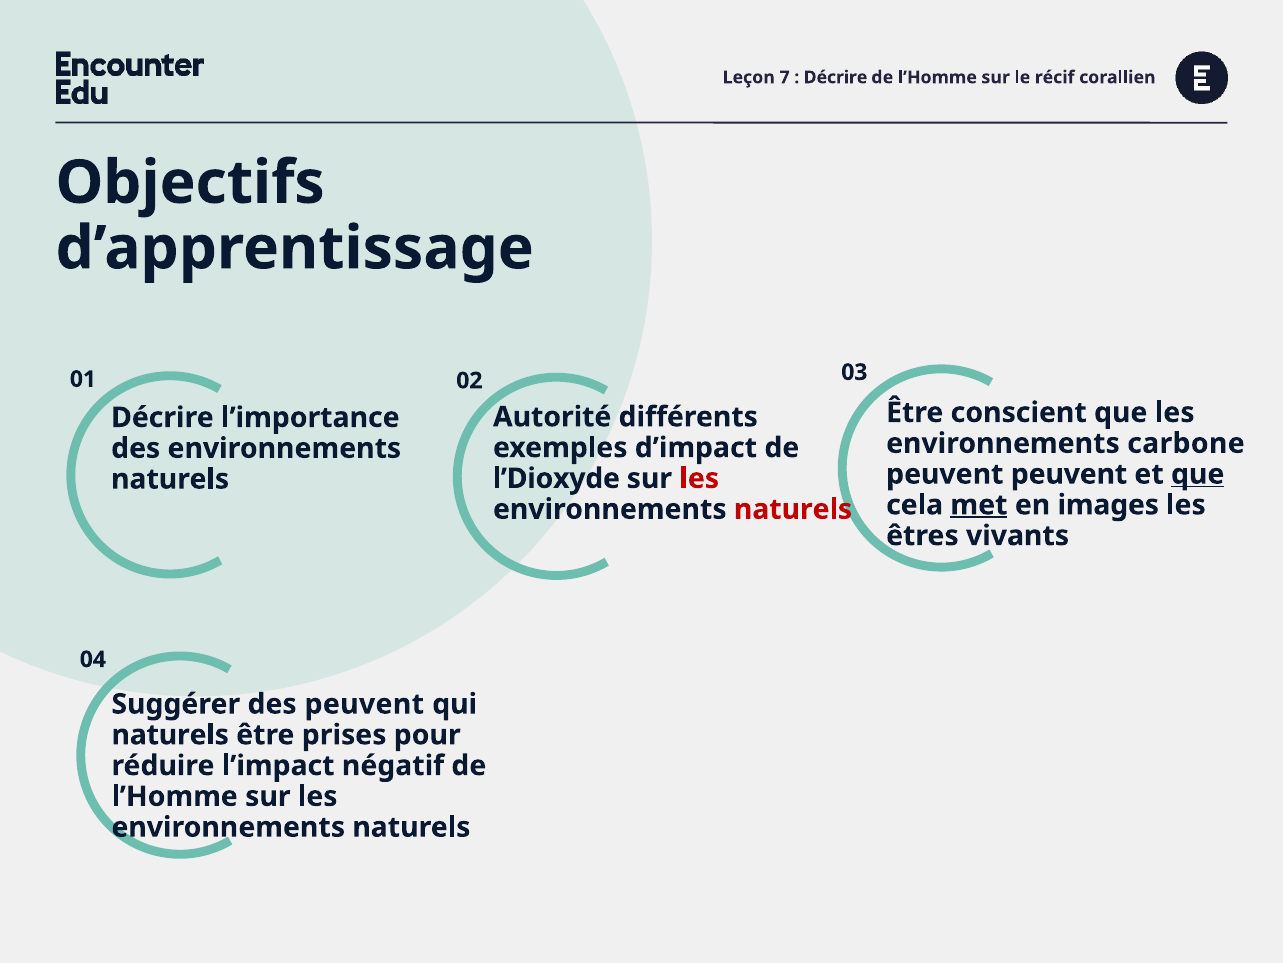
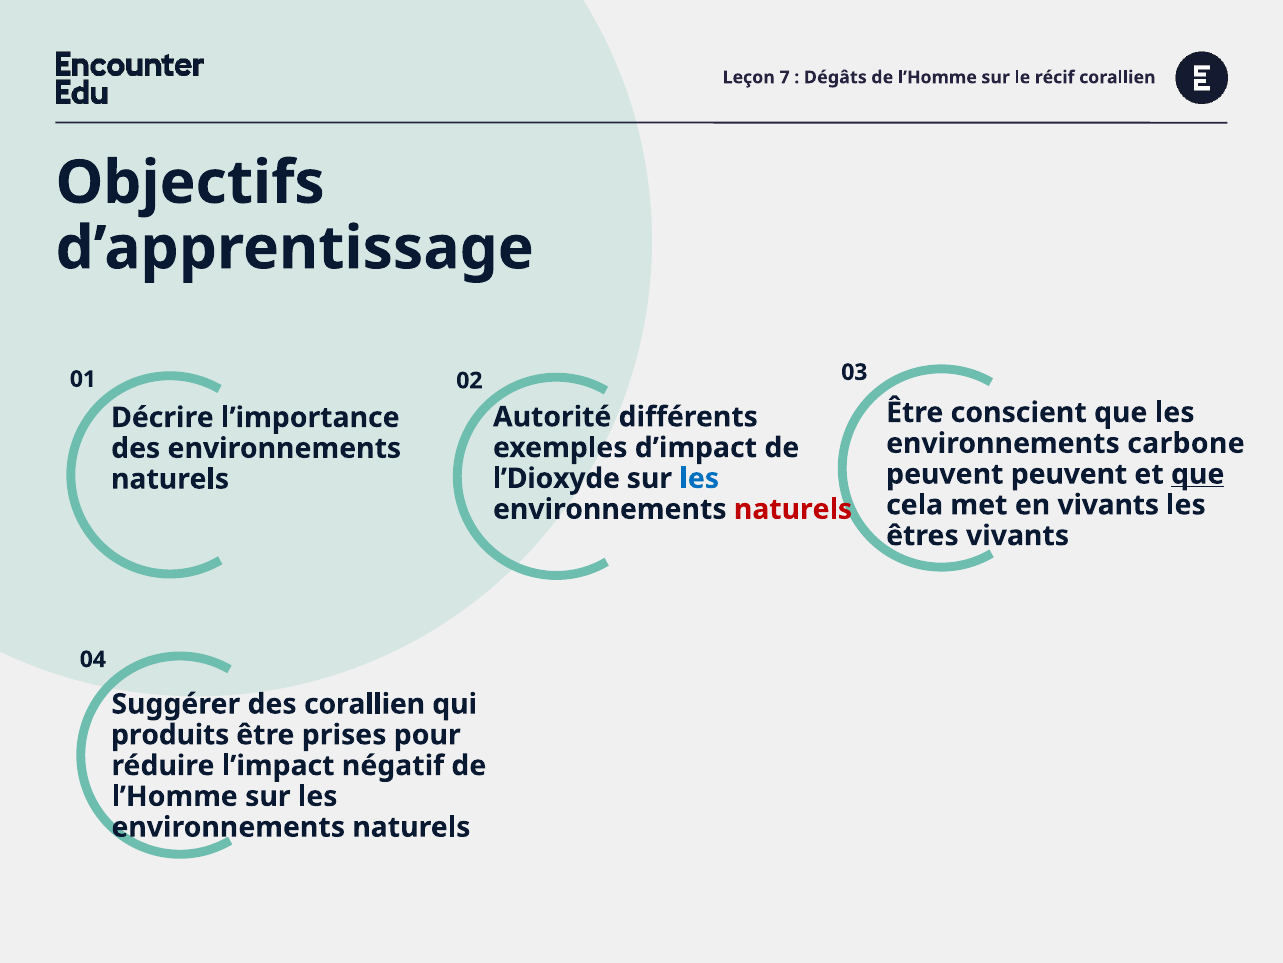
Décrire at (835, 77): Décrire -> Dégâts
les at (699, 478) colour: red -> blue
met underline: present -> none
en images: images -> vivants
des peuvent: peuvent -> corallien
naturels at (170, 734): naturels -> produits
